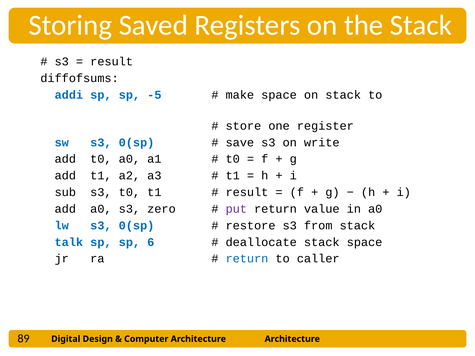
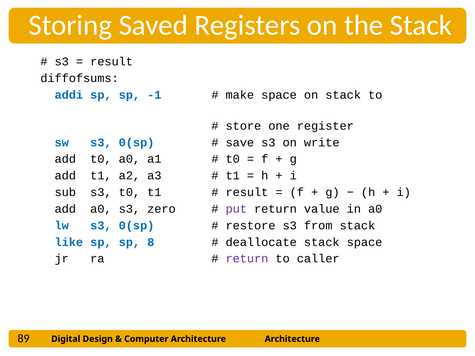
-5: -5 -> -1
talk: talk -> like
6: 6 -> 8
return at (247, 259) colour: blue -> purple
